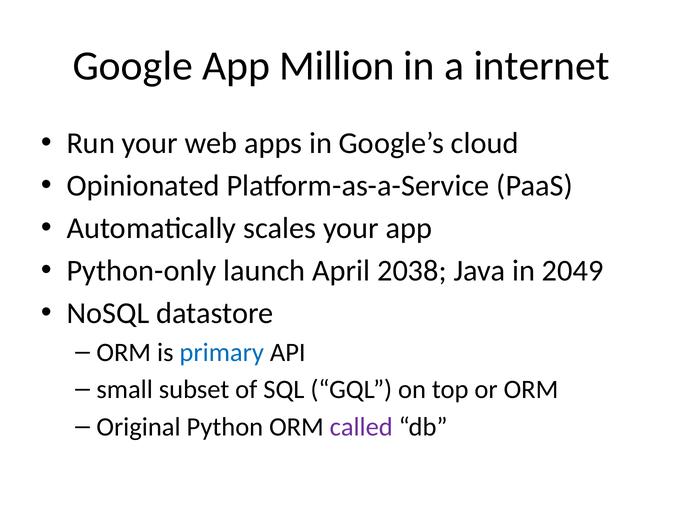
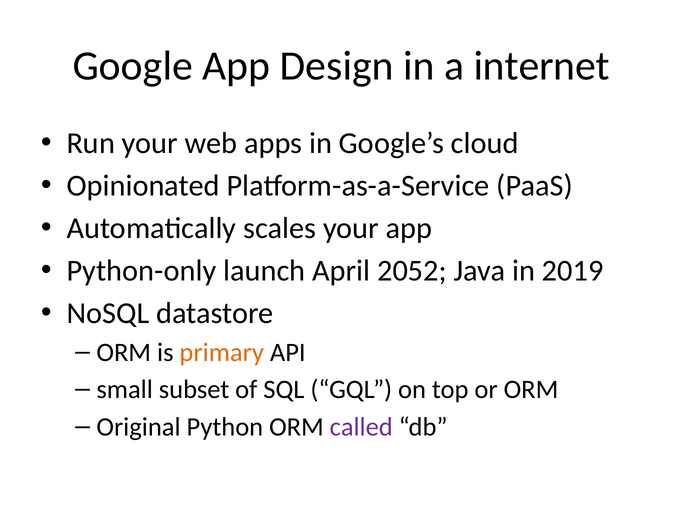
Million: Million -> Design
2038: 2038 -> 2052
2049: 2049 -> 2019
primary colour: blue -> orange
